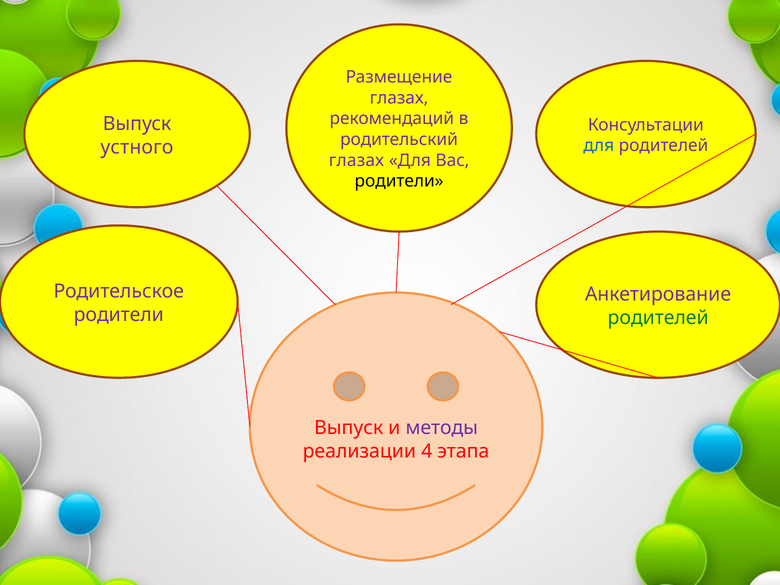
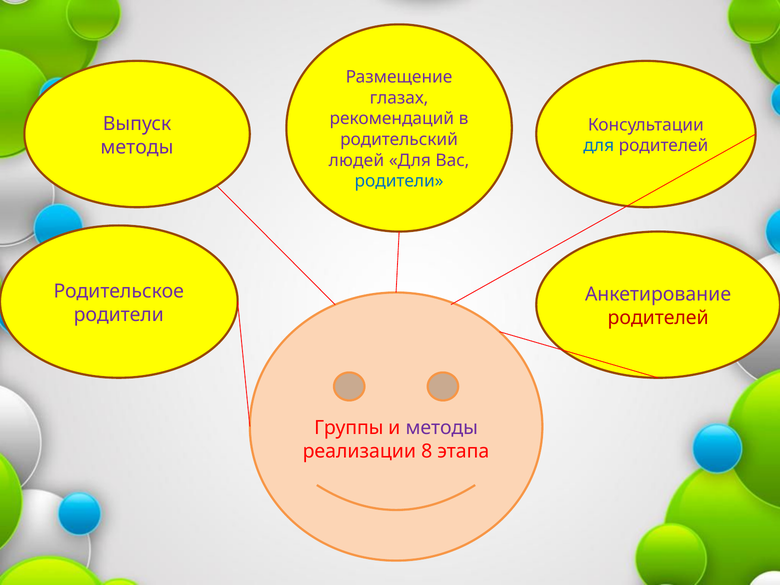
устного at (137, 147): устного -> методы
глазах at (356, 160): глазах -> людей
родители at (399, 181) colour: black -> blue
родителей at (658, 318) colour: green -> red
Выпуск at (349, 428): Выпуск -> Группы
4: 4 -> 8
